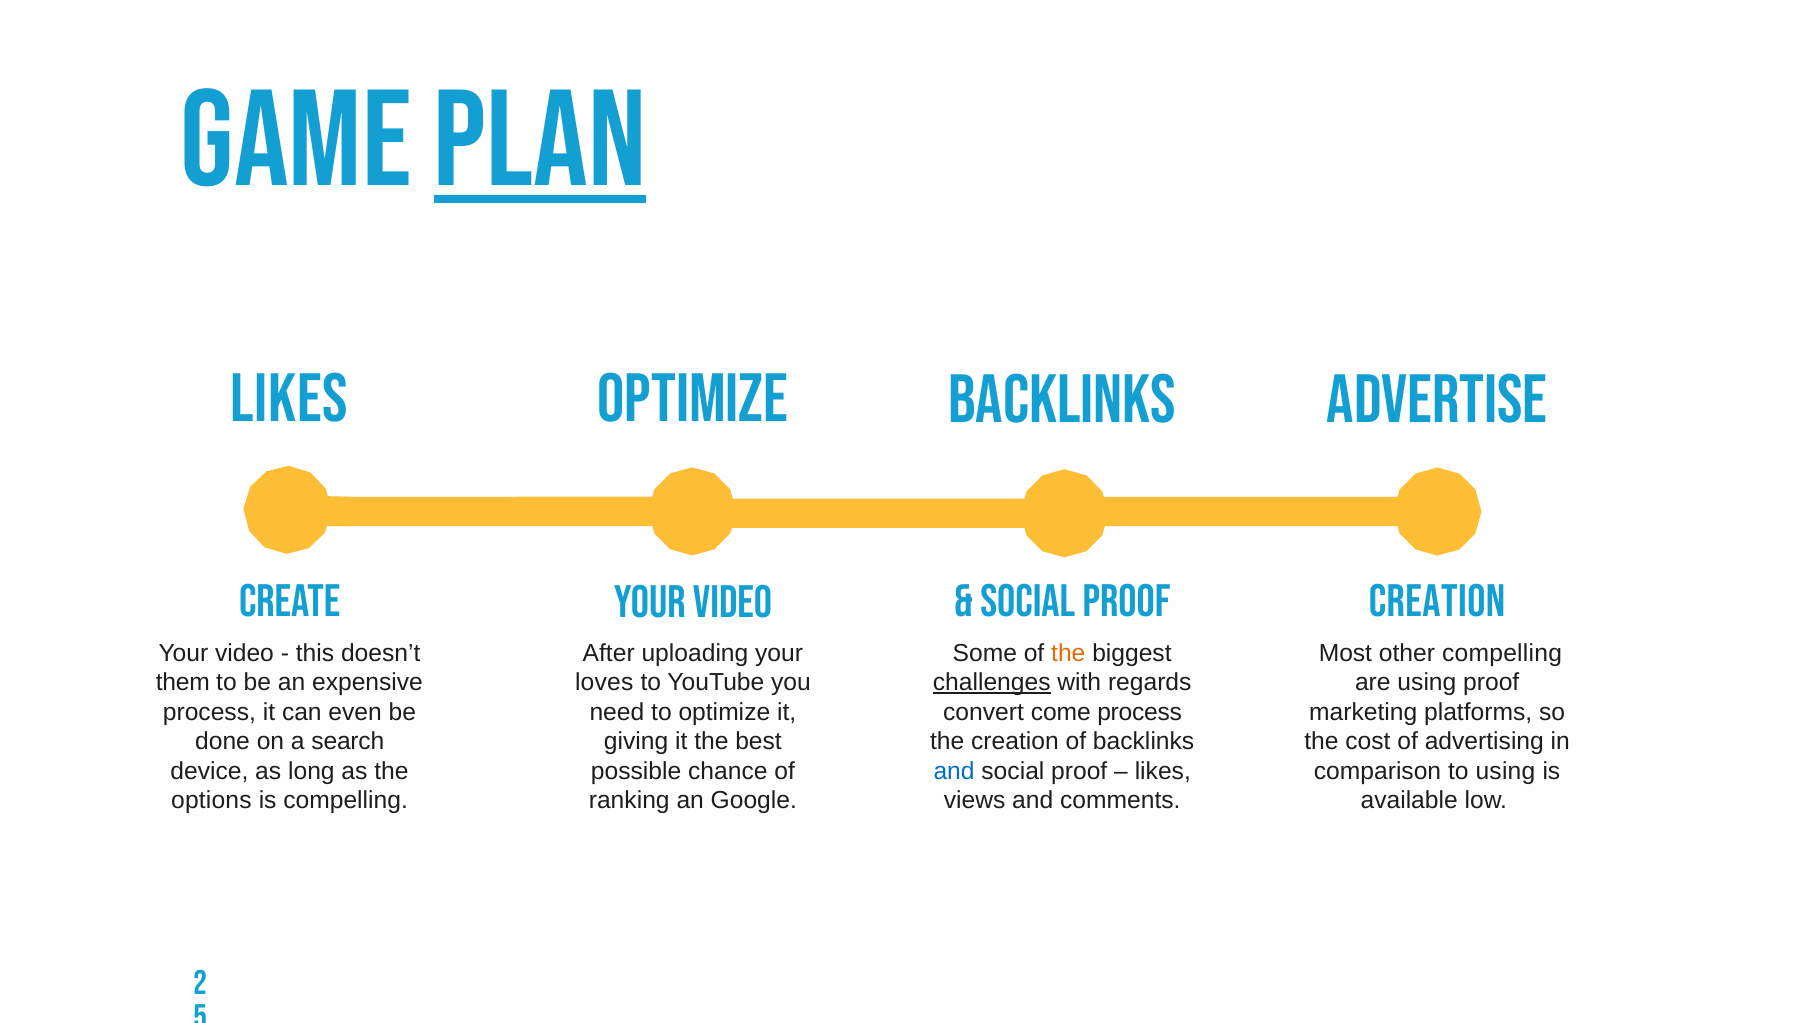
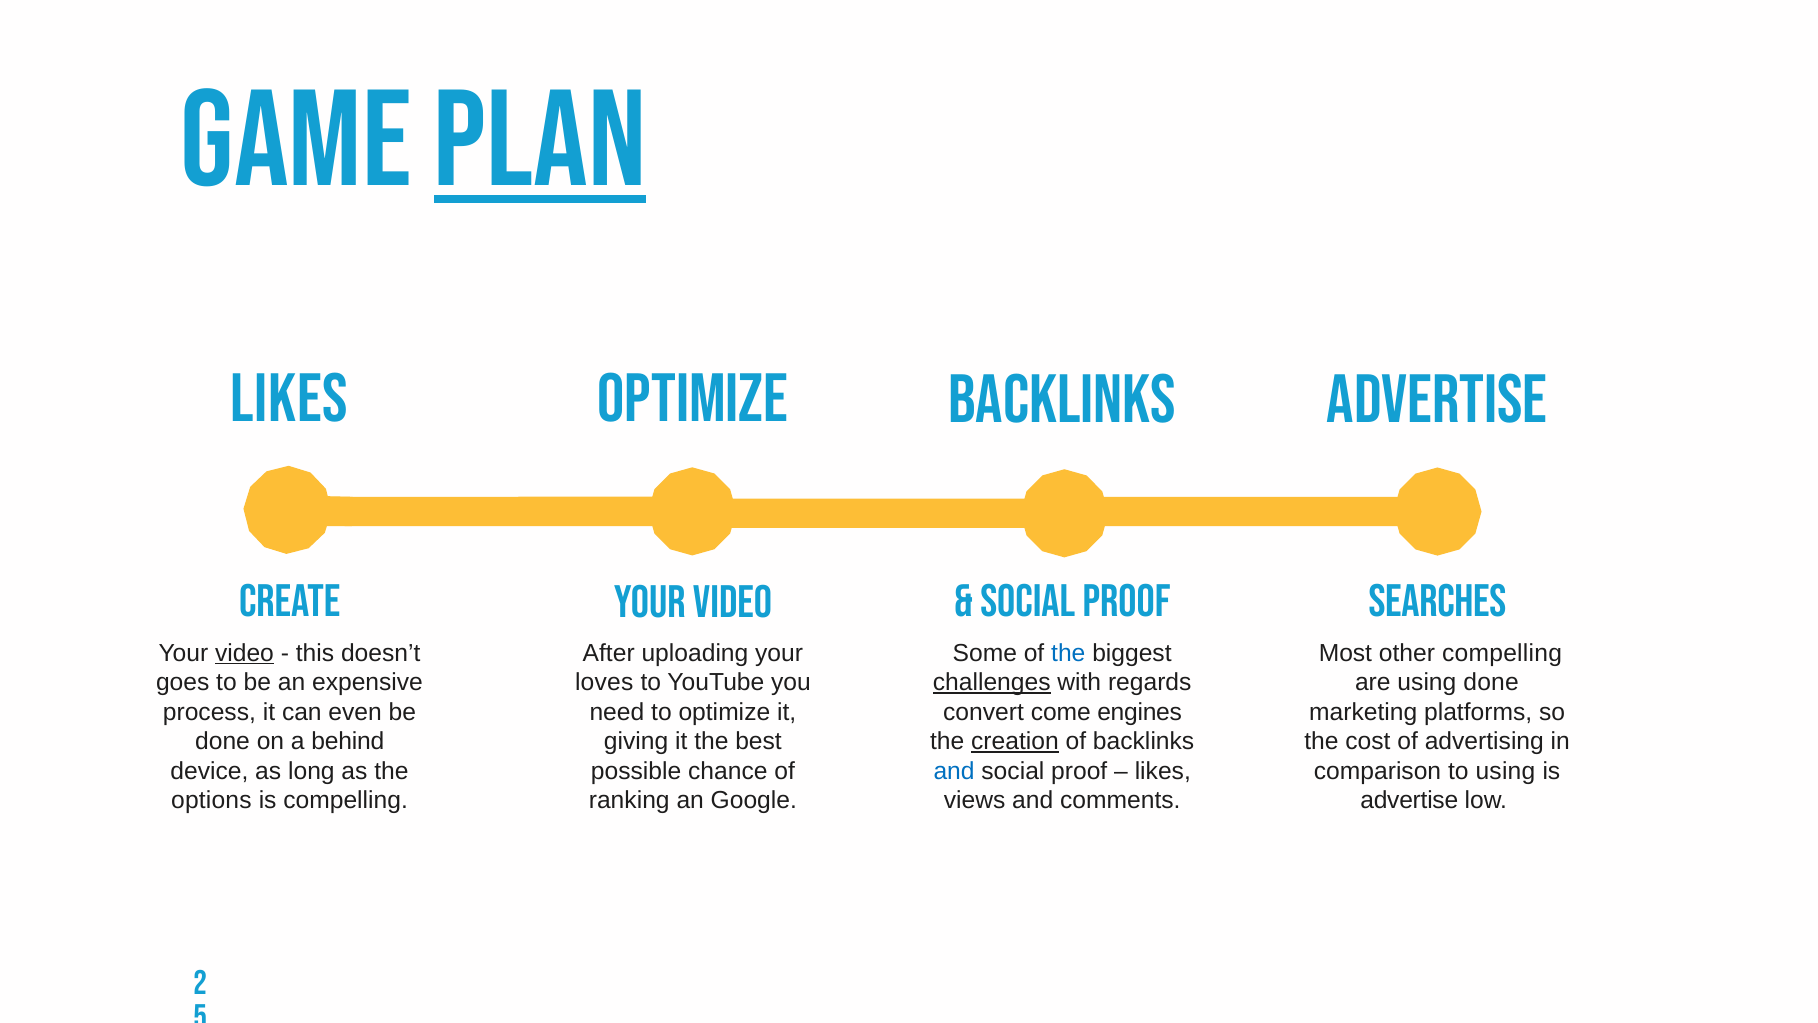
Creation at (1437, 601): Creation -> Searches
video at (245, 653) underline: none -> present
the at (1068, 653) colour: orange -> blue
them: them -> goes
using proof: proof -> done
come process: process -> engines
search: search -> behind
creation at (1015, 741) underline: none -> present
available at (1409, 800): available -> advertise
